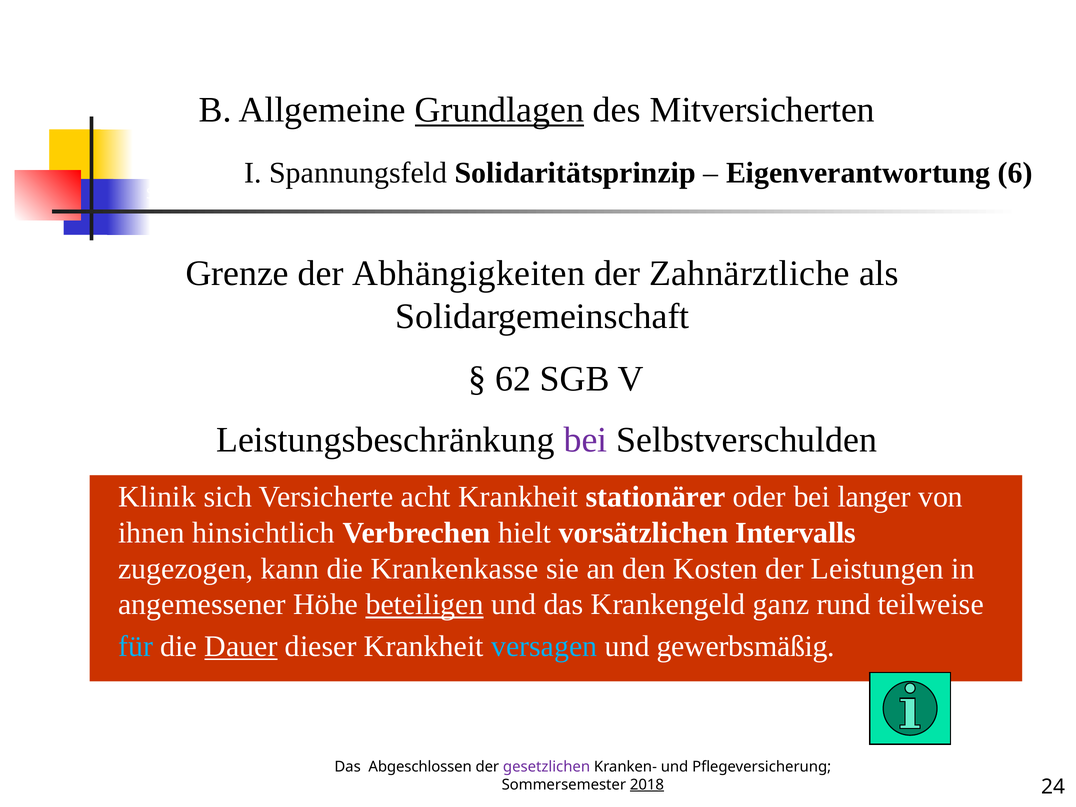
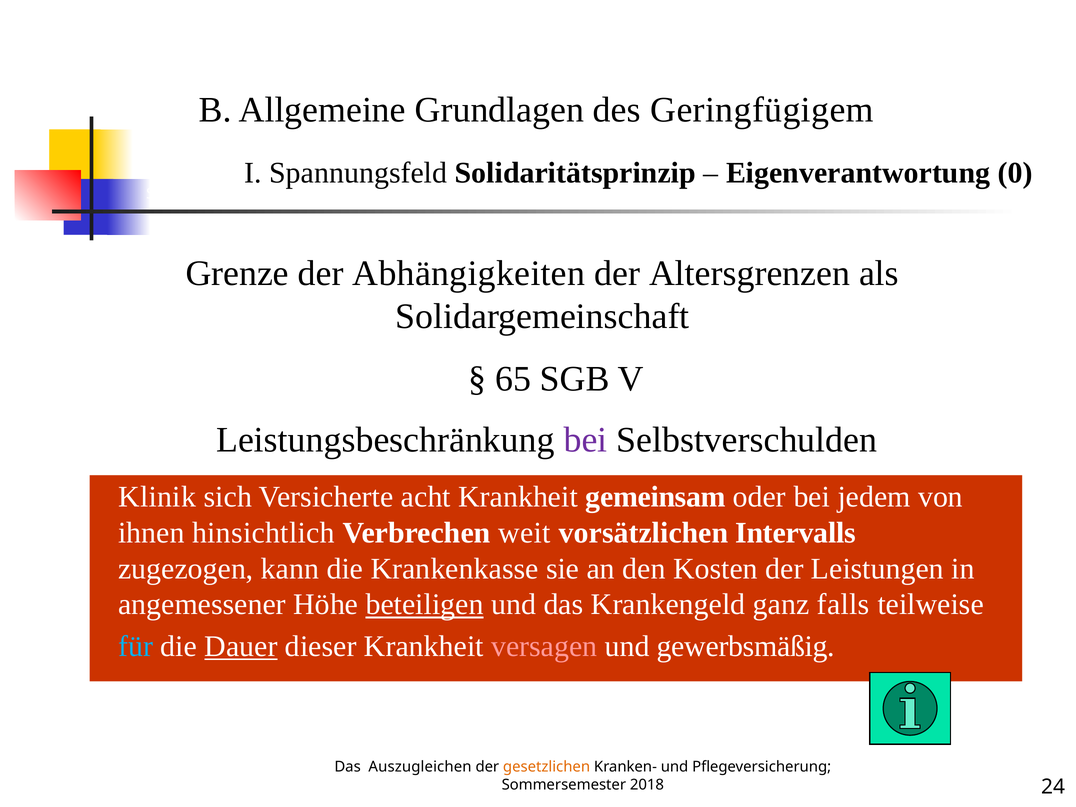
Grundlagen underline: present -> none
Mitversicherten: Mitversicherten -> Geringfügigem
6: 6 -> 0
Zahnärztliche: Zahnärztliche -> Altersgrenzen
62: 62 -> 65
stationärer: stationärer -> gemeinsam
langer: langer -> jedem
hielt: hielt -> weit
rund: rund -> falls
versagen colour: light blue -> pink
Abgeschlossen: Abgeschlossen -> Auszugleichen
gesetzlichen colour: purple -> orange
2018 underline: present -> none
